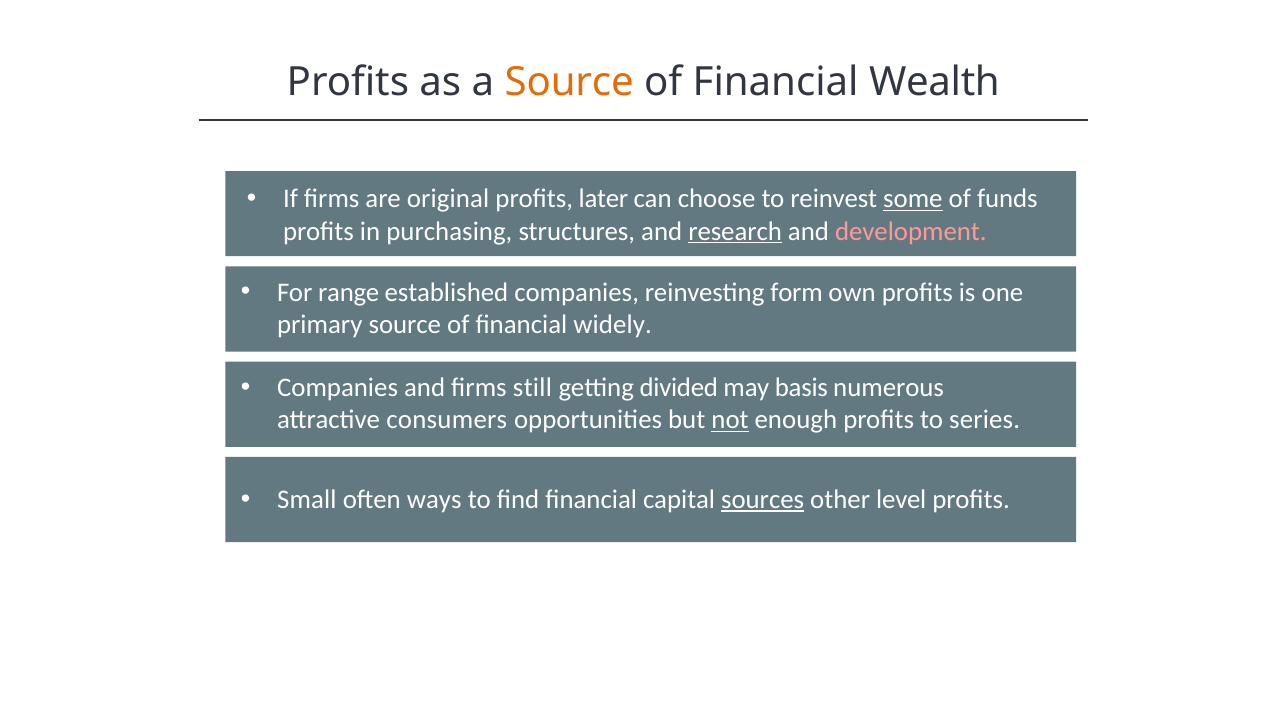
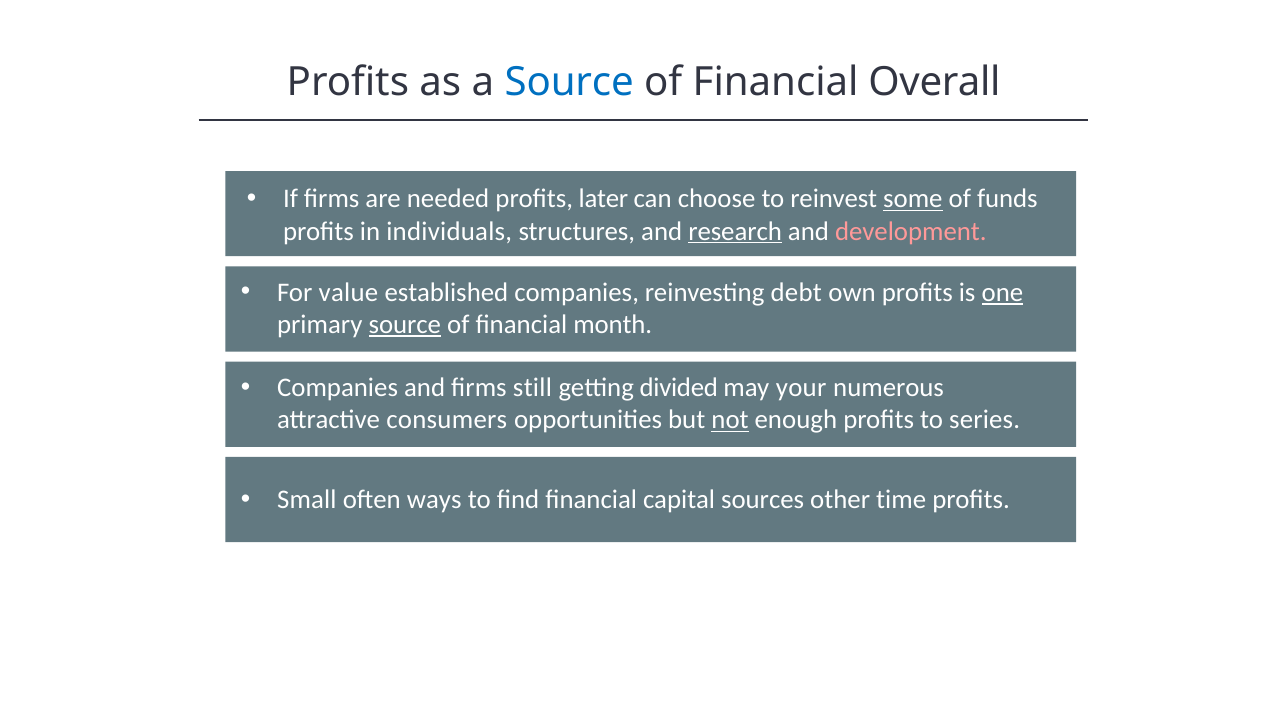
Source at (569, 82) colour: orange -> blue
Wealth: Wealth -> Overall
original: original -> needed
purchasing: purchasing -> individuals
range: range -> value
form: form -> debt
one underline: none -> present
source at (405, 325) underline: none -> present
widely: widely -> month
basis: basis -> your
sources underline: present -> none
level: level -> time
